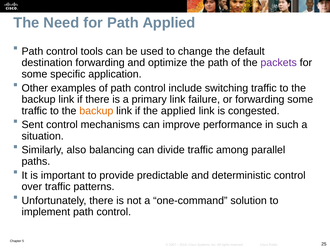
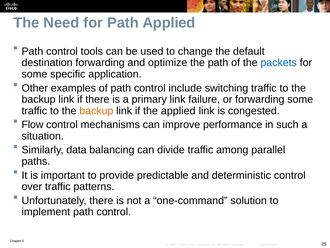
packets colour: purple -> blue
Sent: Sent -> Flow
also: also -> data
